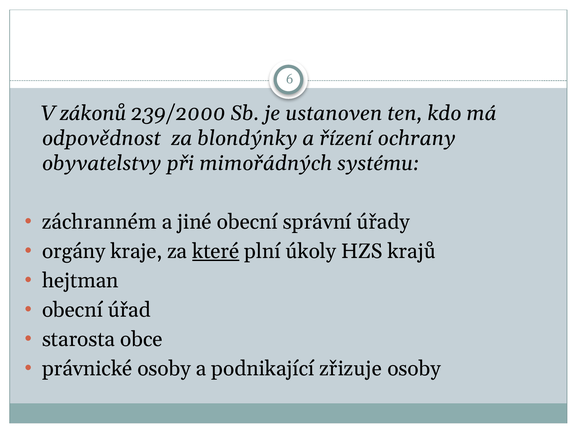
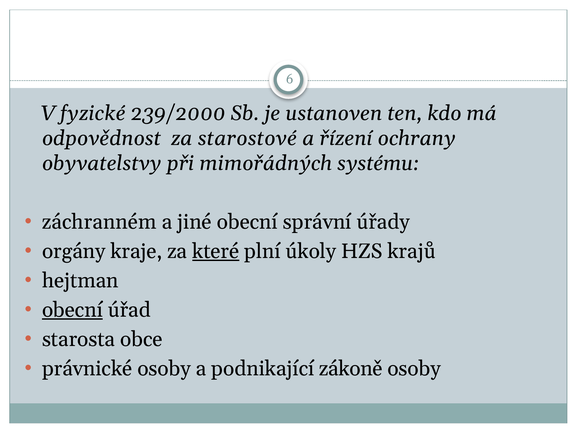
zákonů: zákonů -> fyzické
blondýnky: blondýnky -> starostové
obecní at (72, 310) underline: none -> present
zřizuje: zřizuje -> zákoně
